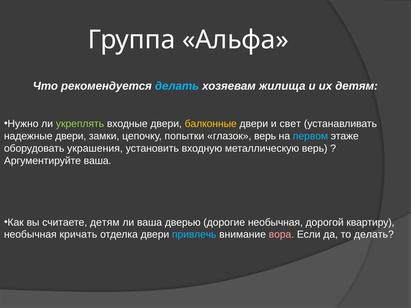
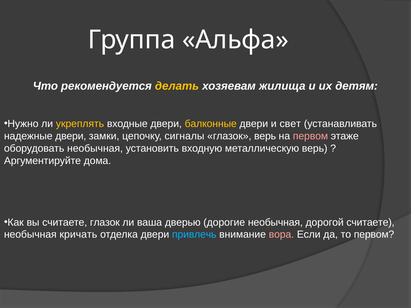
делать at (177, 86) colour: light blue -> yellow
укреплять colour: light green -> yellow
попытки: попытки -> сигналы
первом at (310, 136) colour: light blue -> pink
оборудовать украшения: украшения -> необычная
Аргументируйте ваша: ваша -> дома
считаете детям: детям -> глазок
дорогой квартиру: квартиру -> считаете
то делать: делать -> первом
